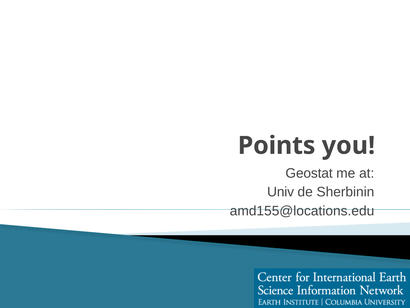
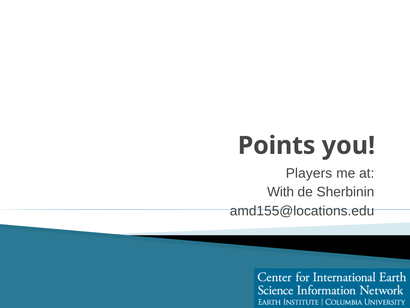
Geostat: Geostat -> Players
Univ: Univ -> With
